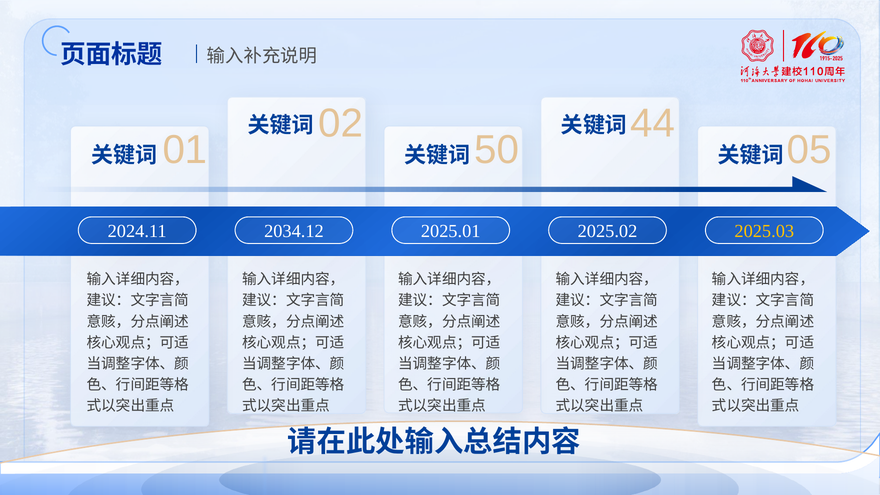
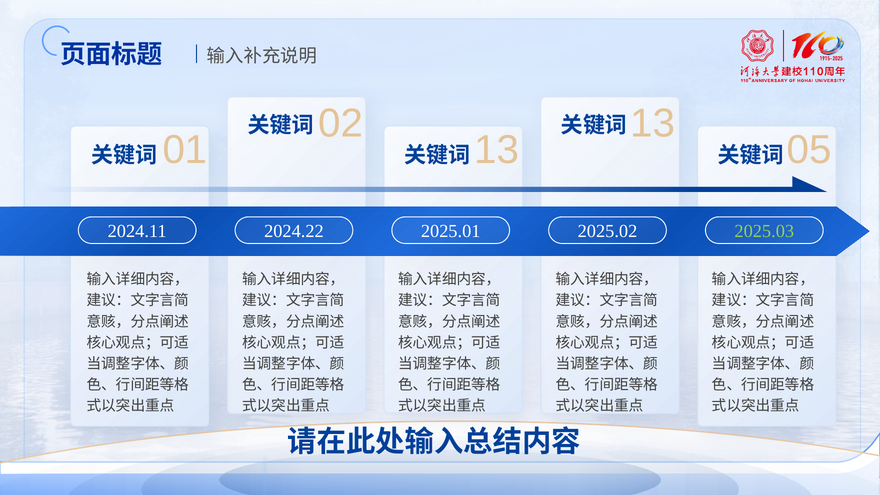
02 44: 44 -> 13
01 50: 50 -> 13
2034.12: 2034.12 -> 2024.22
2025.03 colour: yellow -> light green
